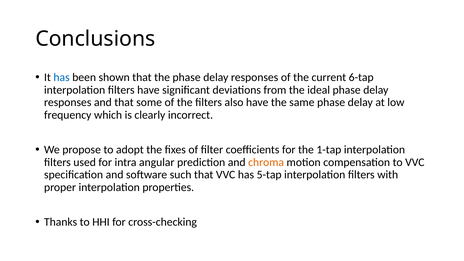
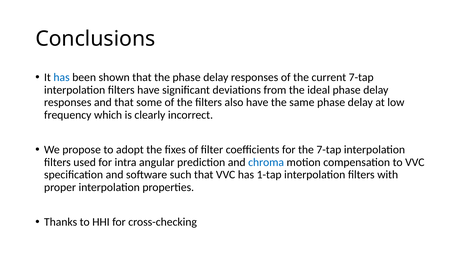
current 6-tap: 6-tap -> 7-tap
the 1-tap: 1-tap -> 7-tap
chroma colour: orange -> blue
5-tap: 5-tap -> 1-tap
